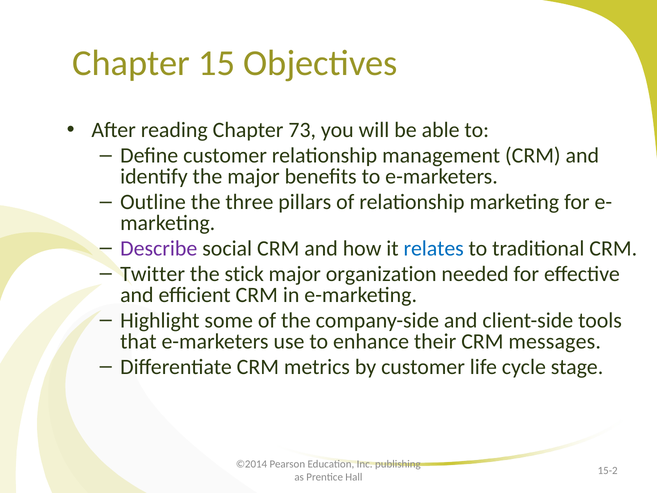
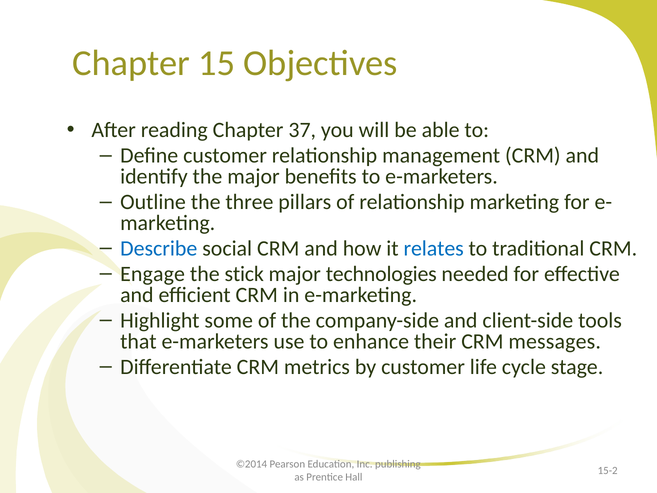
73: 73 -> 37
Describe colour: purple -> blue
Twitter: Twitter -> Engage
organization: organization -> technologies
